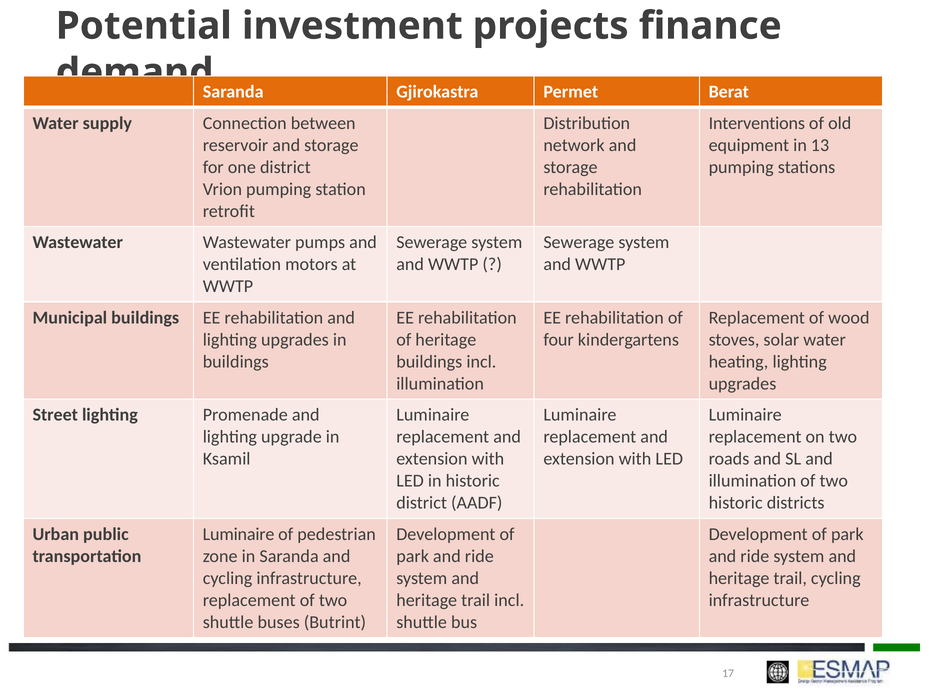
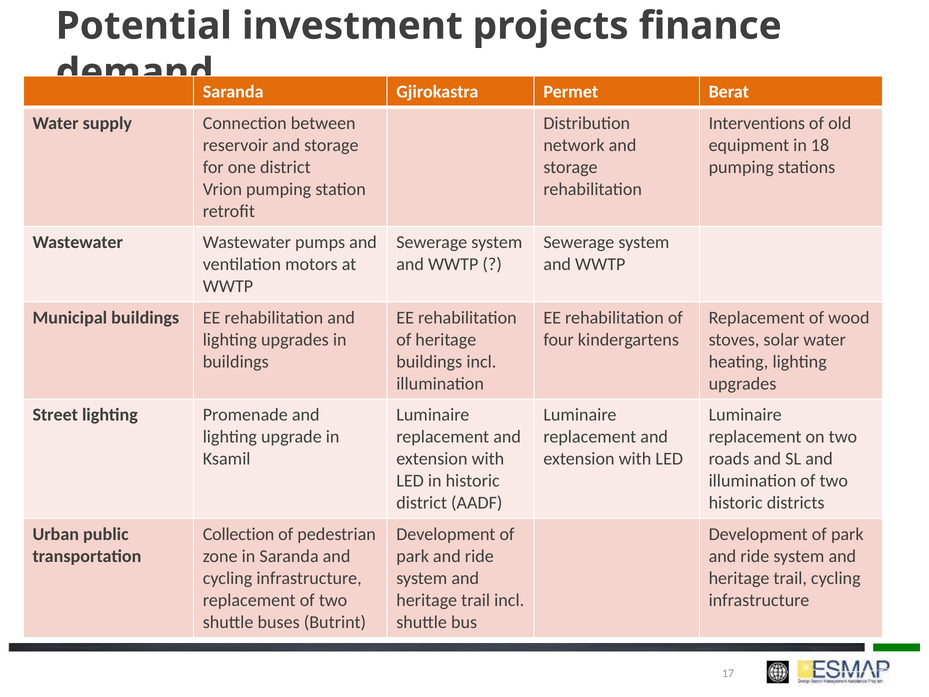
13: 13 -> 18
Luminaire at (239, 534): Luminaire -> Collection
